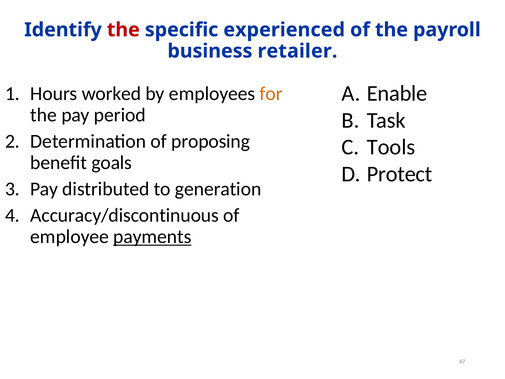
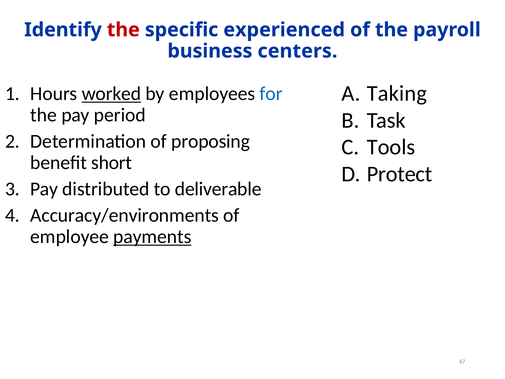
retailer: retailer -> centers
Enable: Enable -> Taking
worked underline: none -> present
for colour: orange -> blue
goals: goals -> short
generation: generation -> deliverable
Accuracy/discontinuous: Accuracy/discontinuous -> Accuracy/environments
